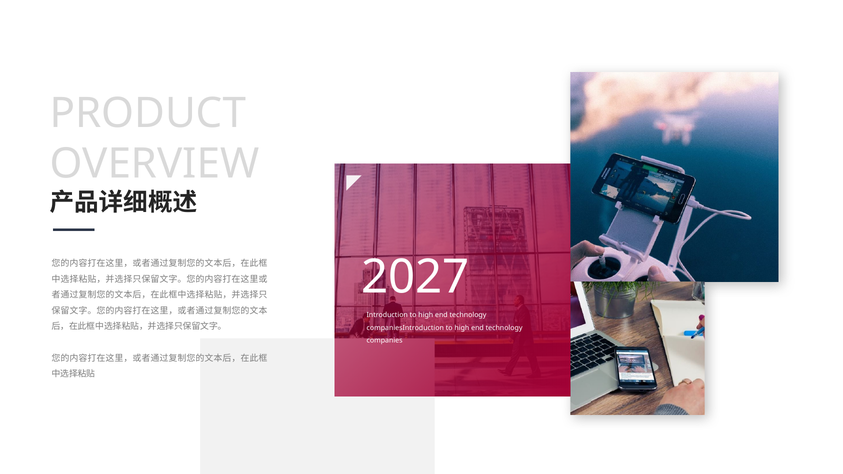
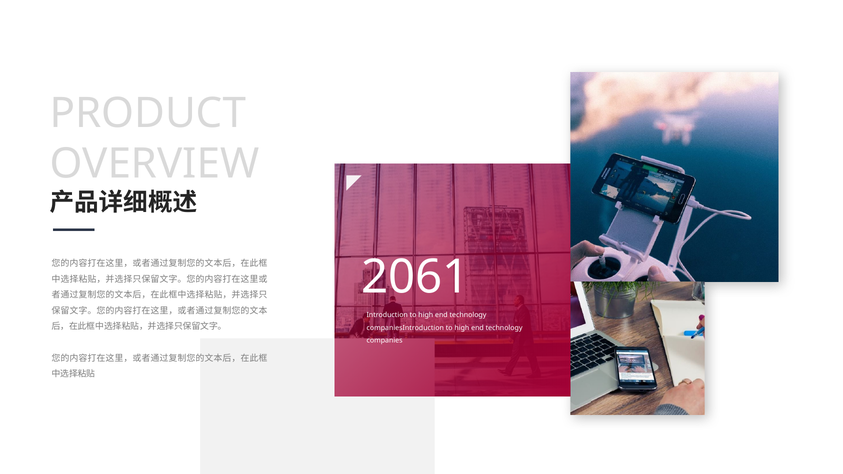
2027: 2027 -> 2061
